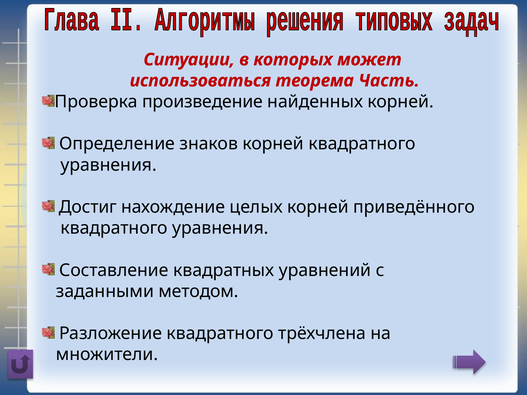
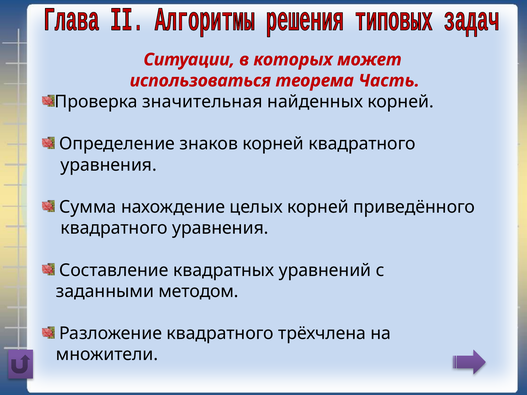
произведение: произведение -> значительная
Достиг: Достиг -> Сумма
